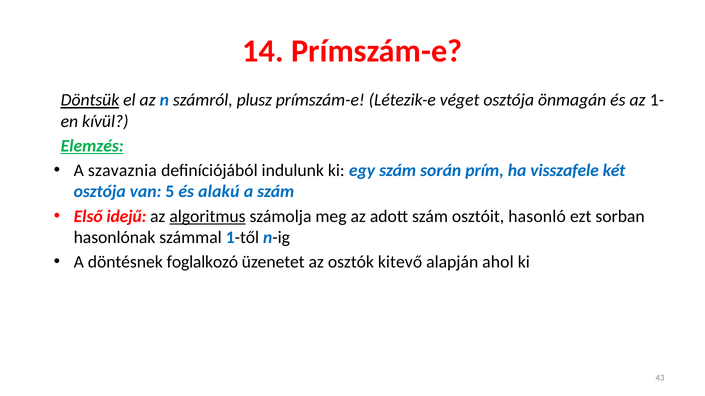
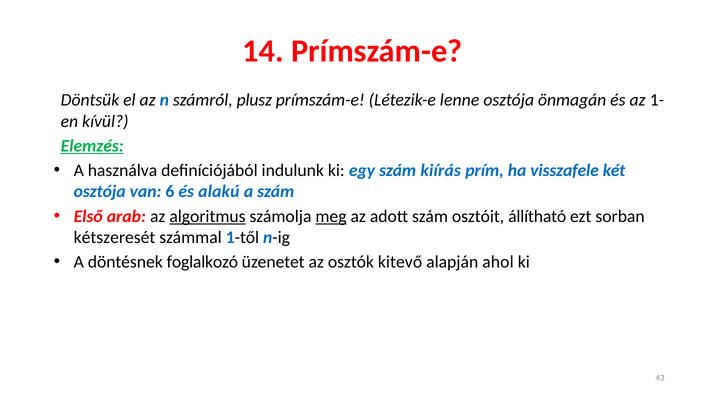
Döntsük underline: present -> none
véget: véget -> lenne
szavaznia: szavaznia -> használva
során: során -> kiírás
5: 5 -> 6
idejű: idejű -> arab
meg underline: none -> present
hasonló: hasonló -> állítható
hasonlónak: hasonlónak -> kétszeresét
